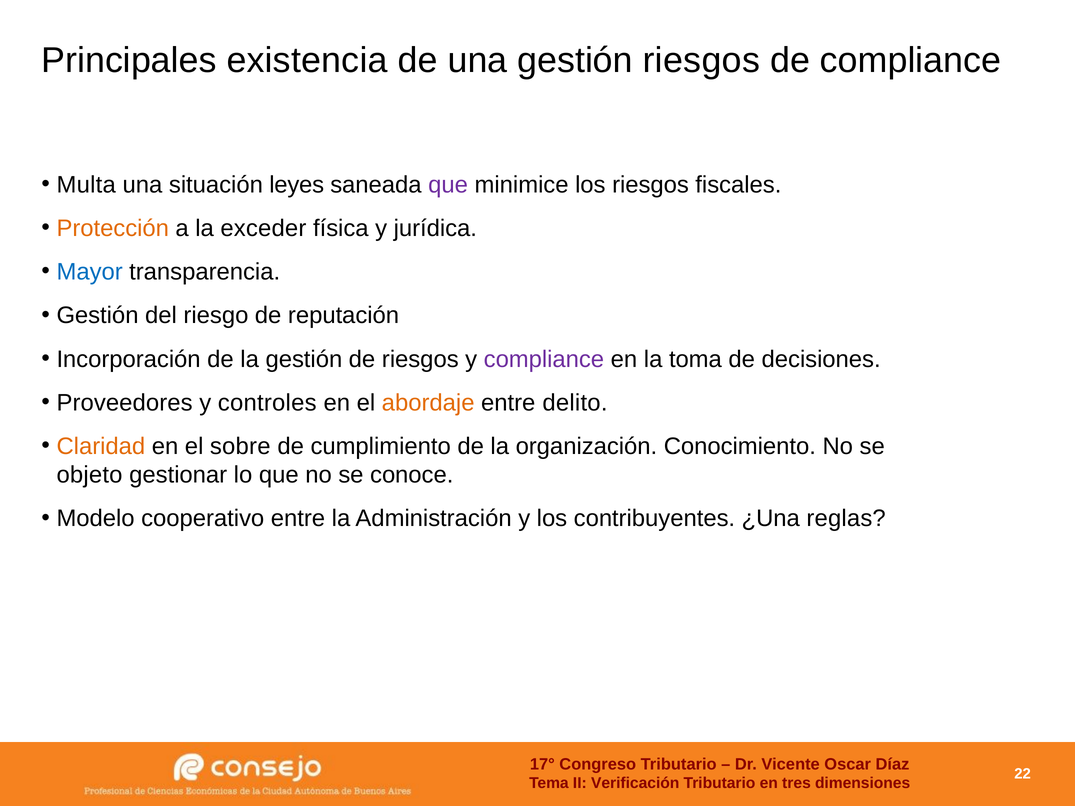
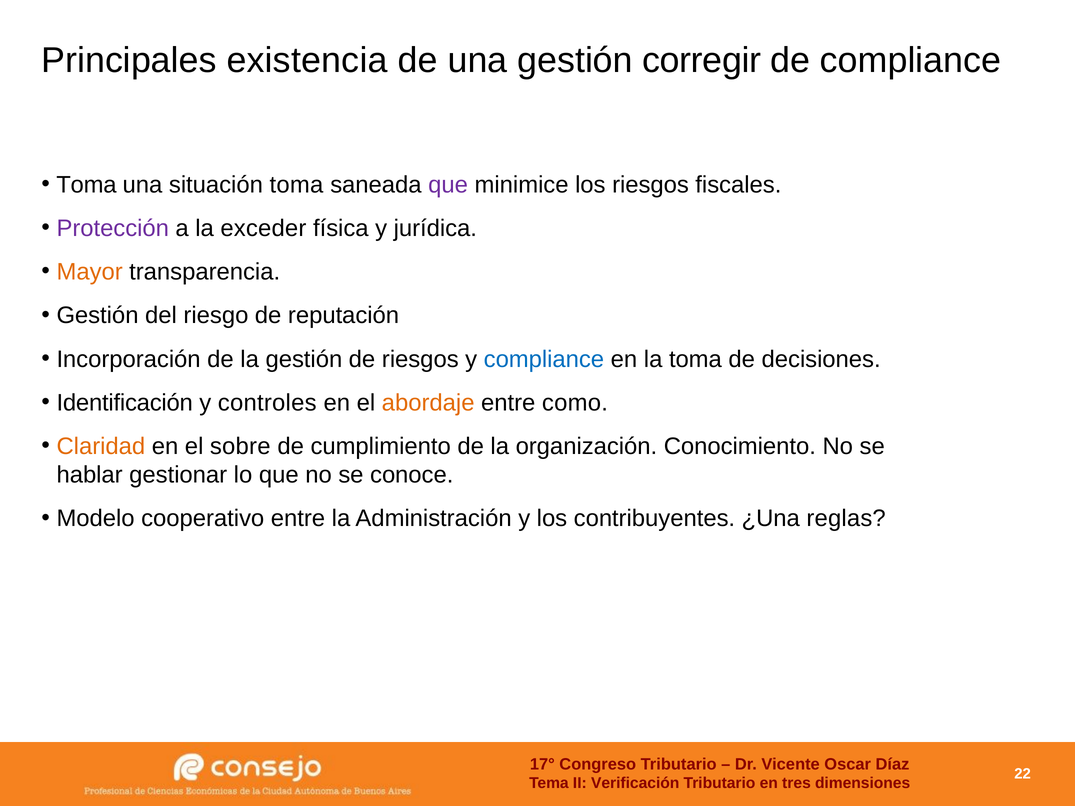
gestión riesgos: riesgos -> corregir
Multa at (86, 185): Multa -> Toma
situación leyes: leyes -> toma
Protección colour: orange -> purple
Mayor colour: blue -> orange
compliance at (544, 359) colour: purple -> blue
Proveedores: Proveedores -> Identificación
delito: delito -> como
objeto: objeto -> hablar
